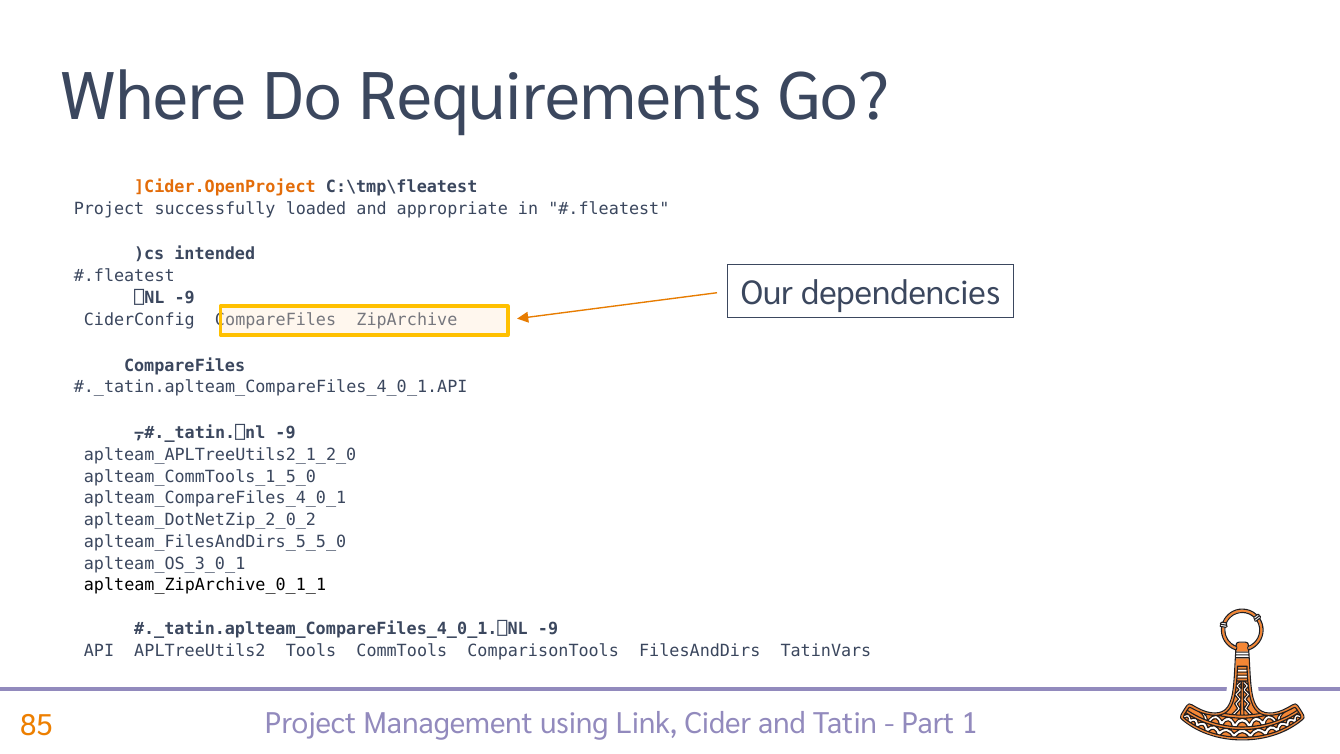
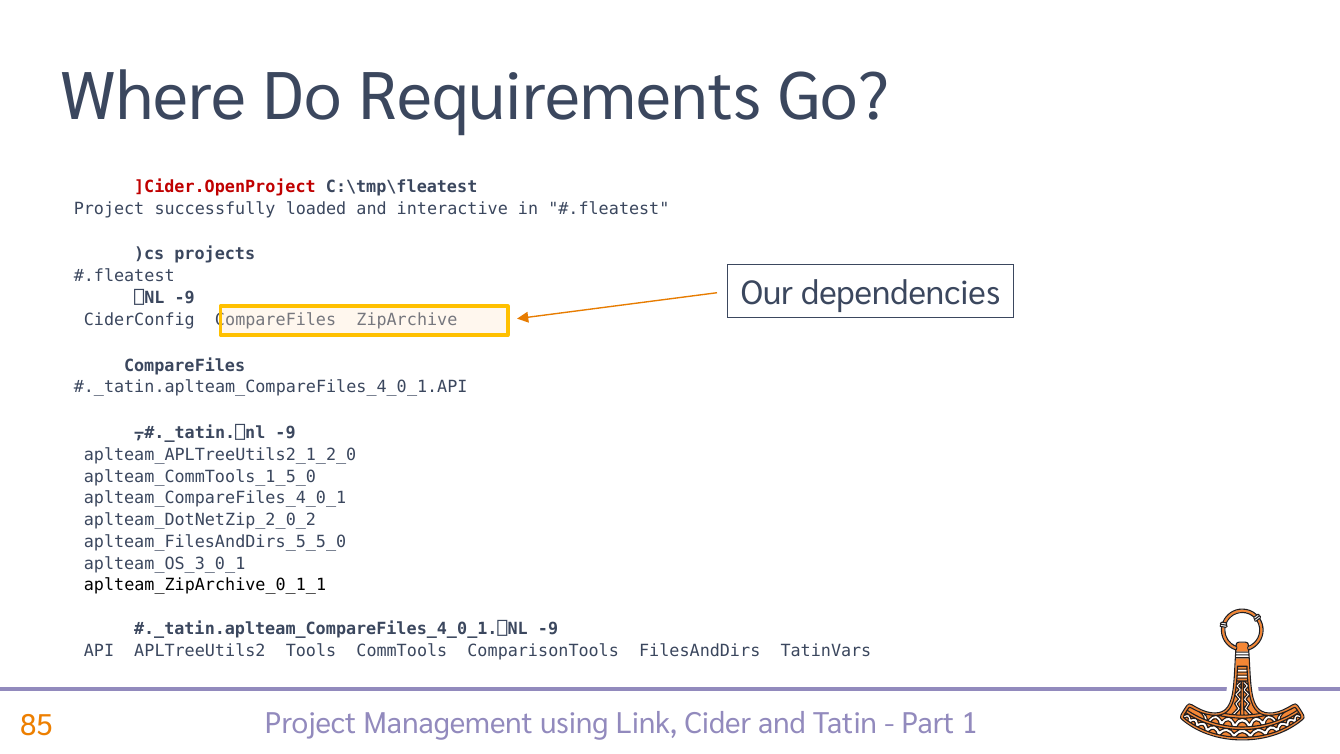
]Cider.OpenProject colour: orange -> red
appropriate: appropriate -> interactive
intended: intended -> projects
